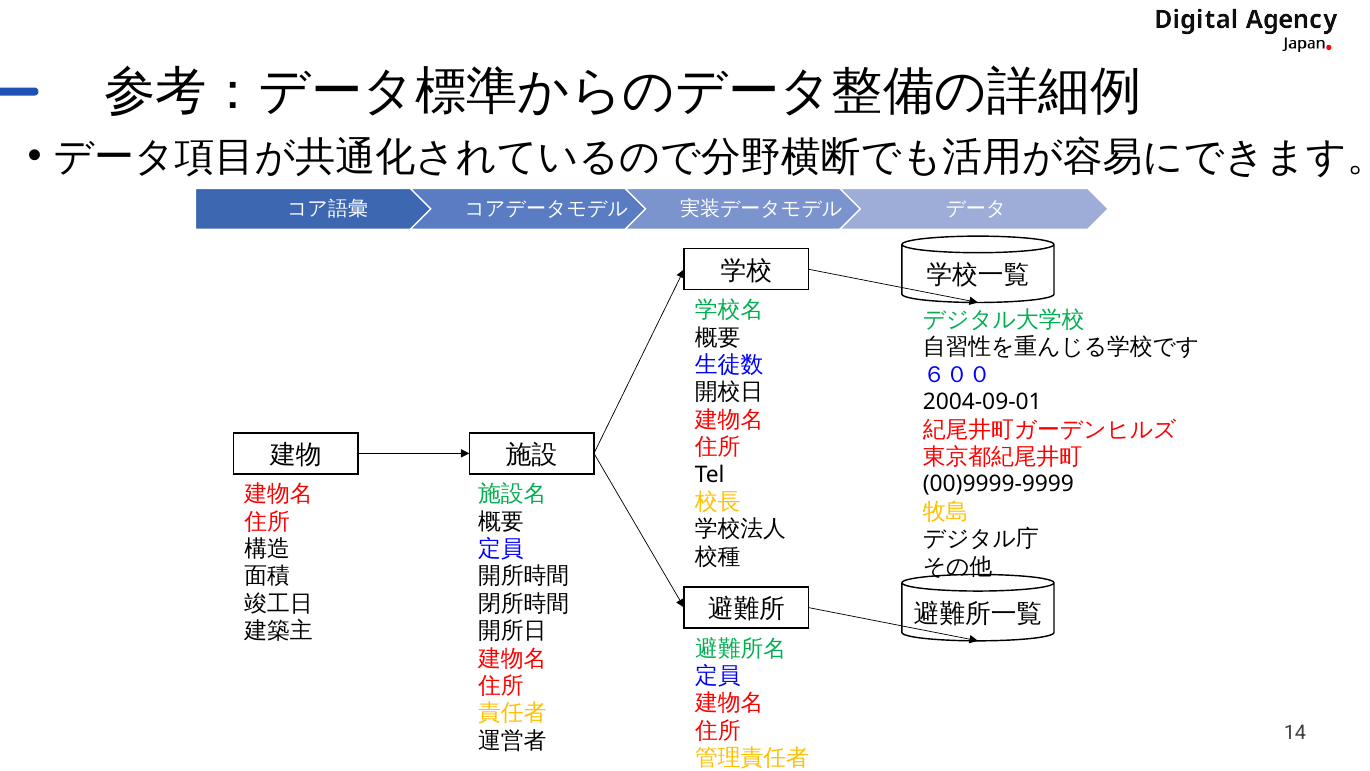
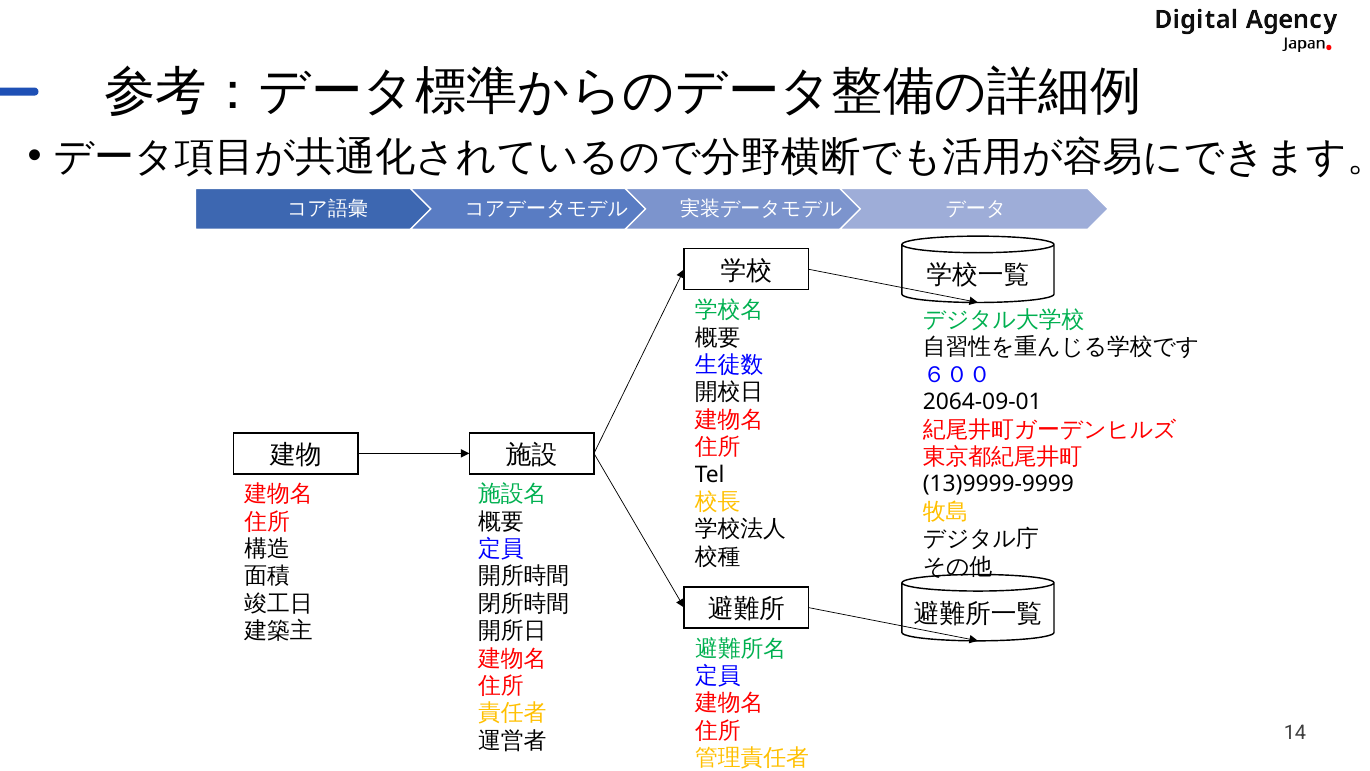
2004-09-01: 2004-09-01 -> 2064-09-01
00)9999-9999: 00)9999-9999 -> 13)9999-9999
